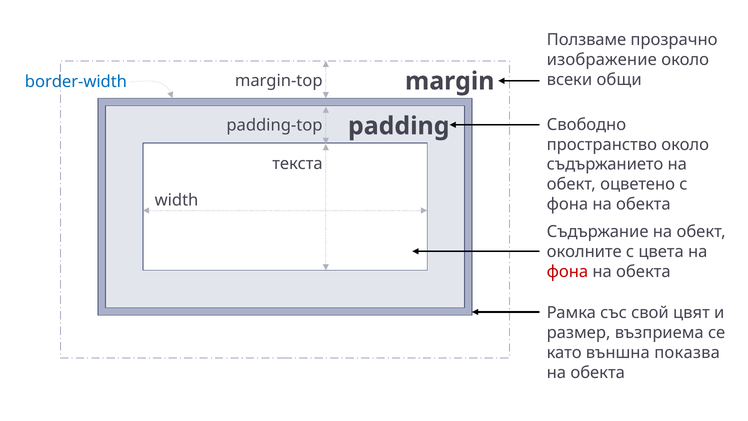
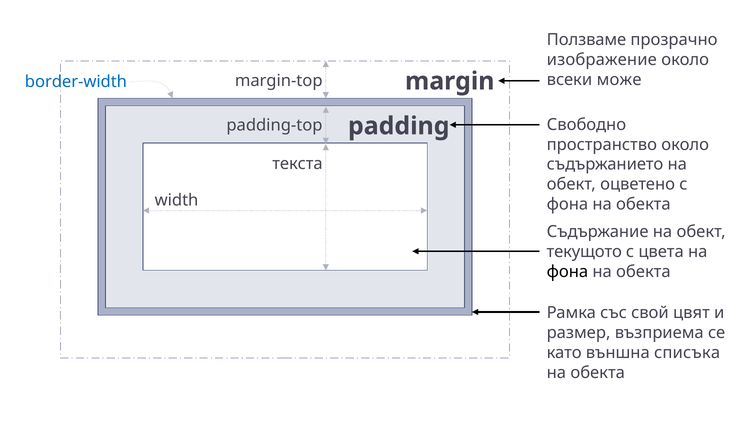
общи: общи -> може
околните: околните -> текущото
фона at (567, 271) colour: red -> black
показва: показва -> списъка
